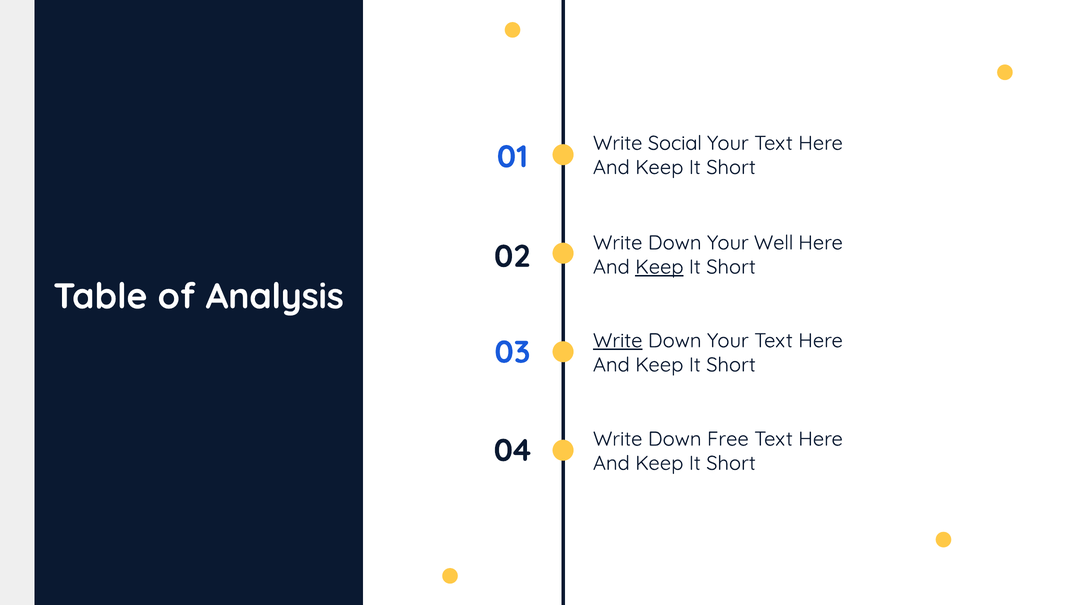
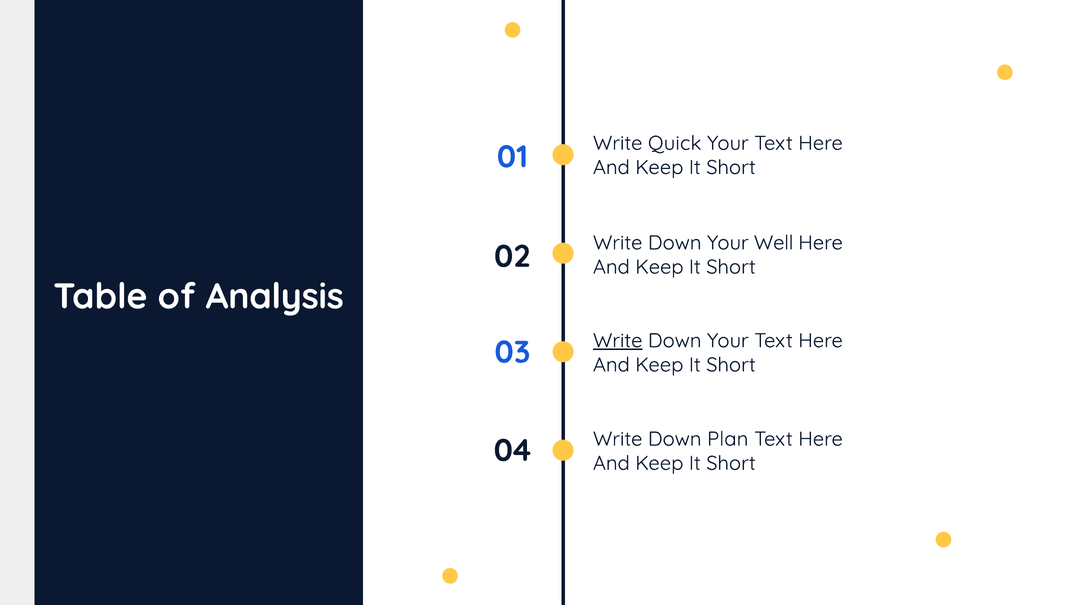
Social: Social -> Quick
Keep at (659, 267) underline: present -> none
Free: Free -> Plan
